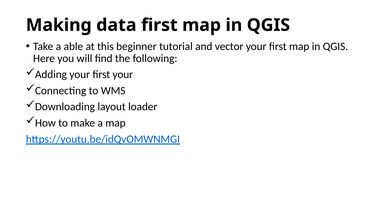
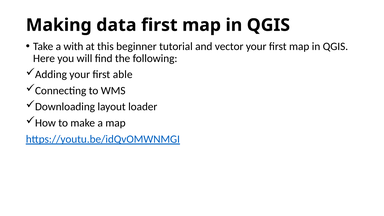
able: able -> with
first your: your -> able
